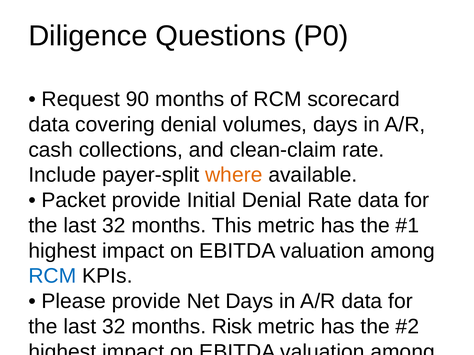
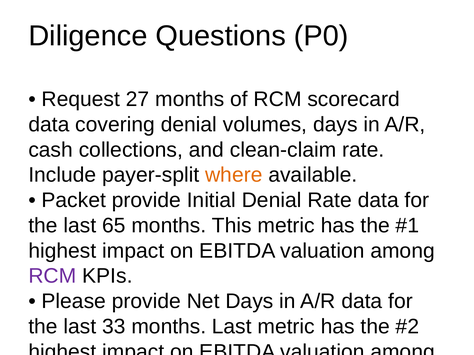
90: 90 -> 27
32 at (114, 226): 32 -> 65
RCM at (52, 276) colour: blue -> purple
32 at (114, 327): 32 -> 33
months Risk: Risk -> Last
